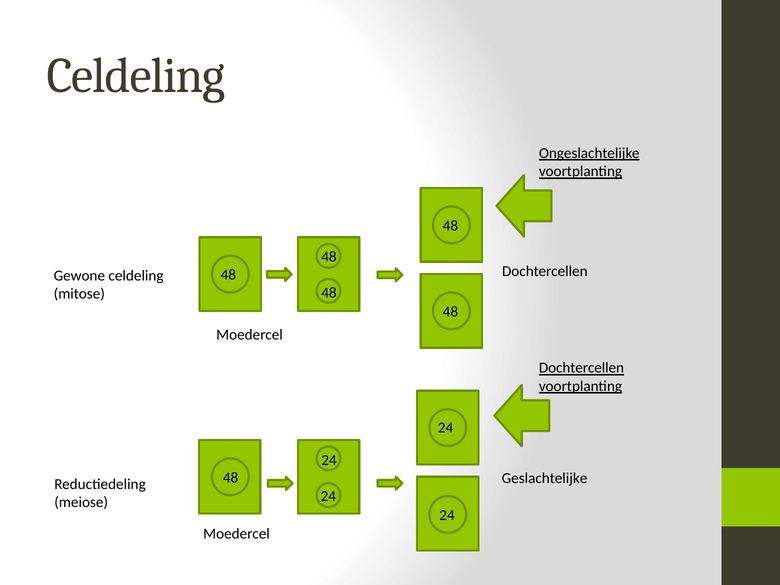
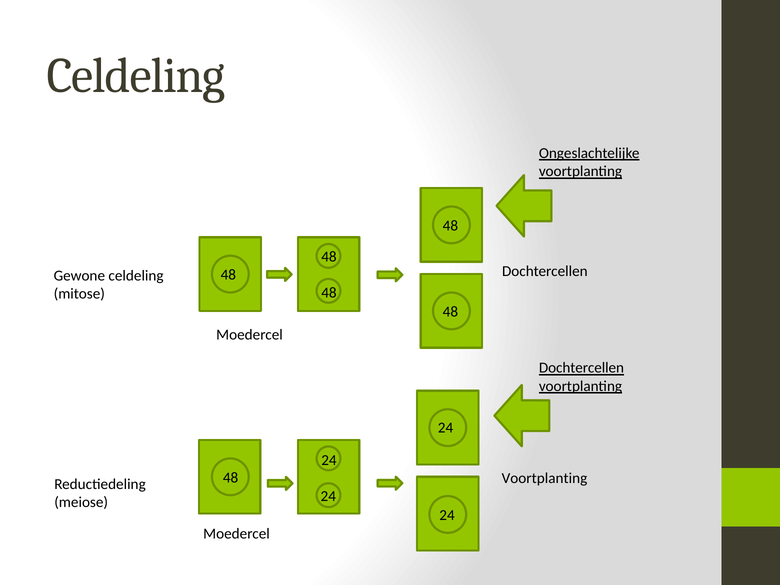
Geslachtelijke at (545, 478): Geslachtelijke -> Voortplanting
